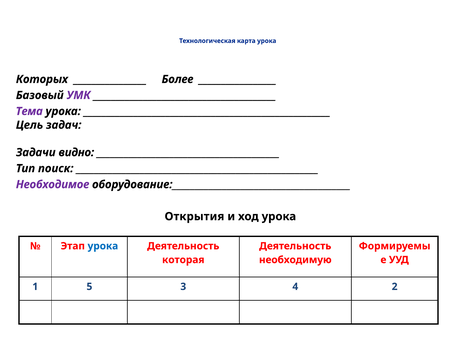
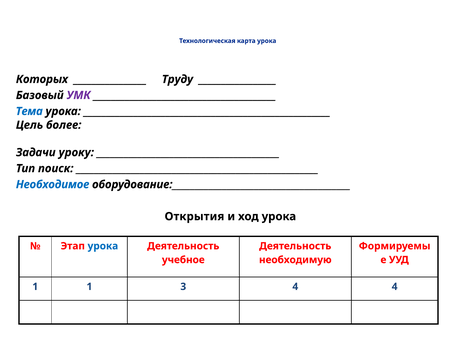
Более: Более -> Труду
Тема colour: purple -> blue
задач: задач -> более
видно: видно -> уроку
Необходимое colour: purple -> blue
которая: которая -> учебное
1 5: 5 -> 1
4 2: 2 -> 4
